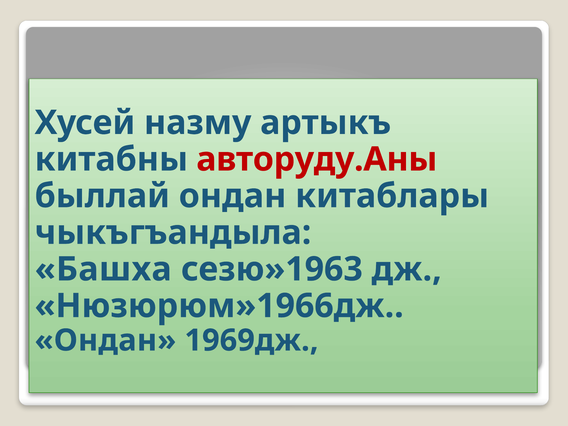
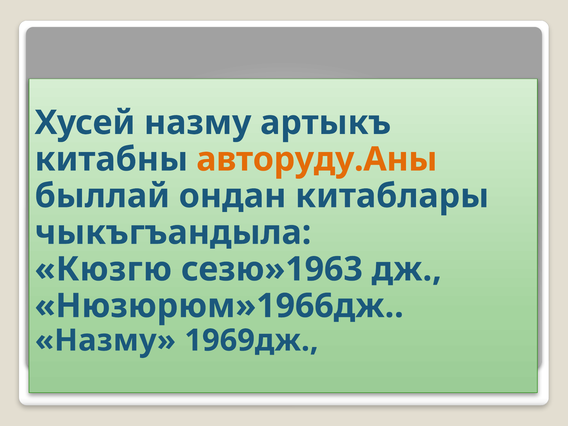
авторуду.Аны colour: red -> orange
Башха: Башха -> Кюзгю
Ондан at (105, 340): Ондан -> Назму
